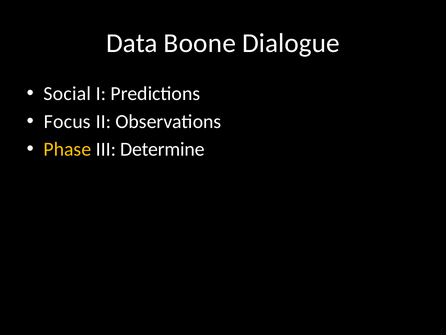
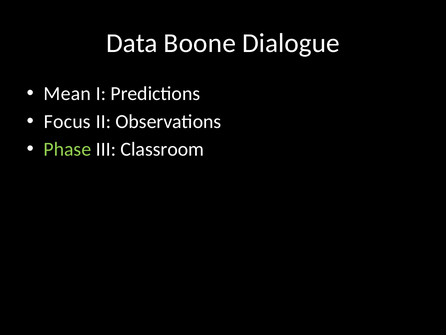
Social: Social -> Mean
Phase colour: yellow -> light green
Determine: Determine -> Classroom
